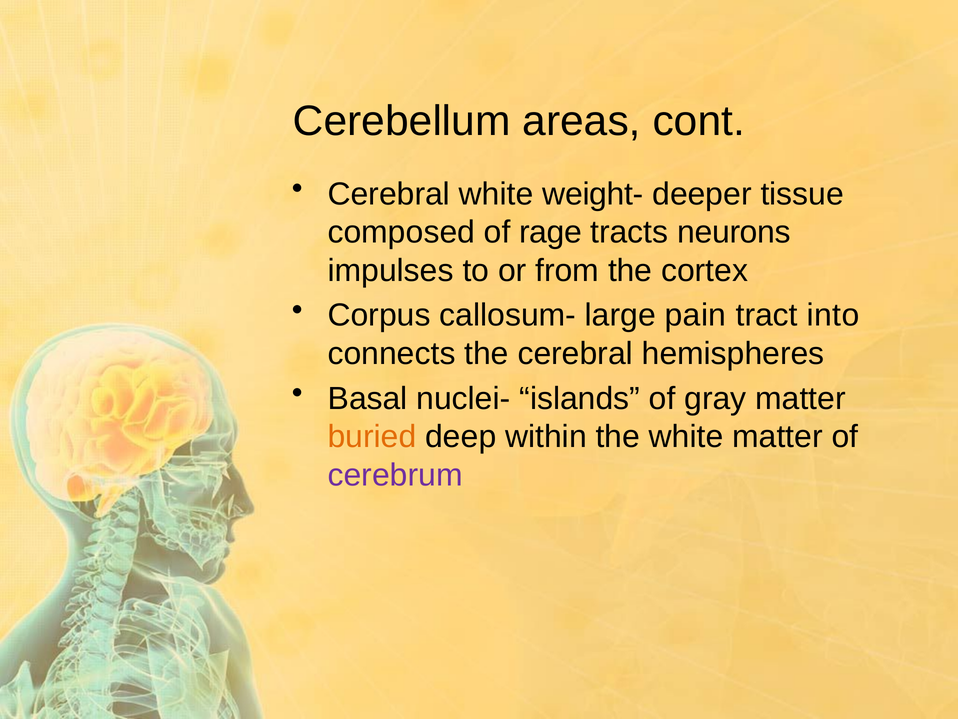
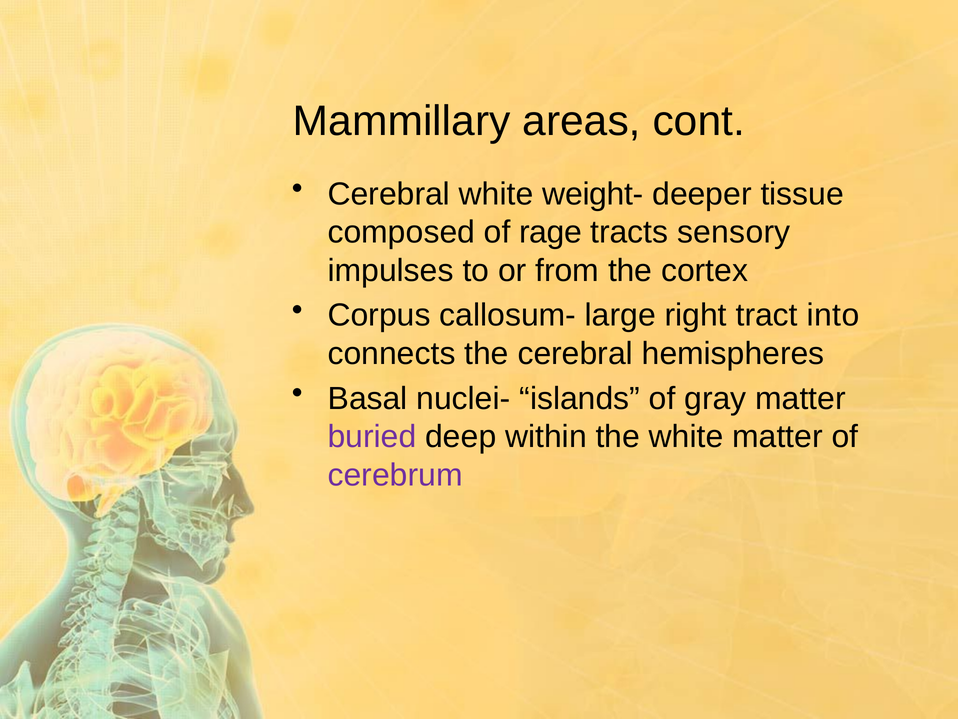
Cerebellum: Cerebellum -> Mammillary
neurons: neurons -> sensory
pain: pain -> right
buried colour: orange -> purple
